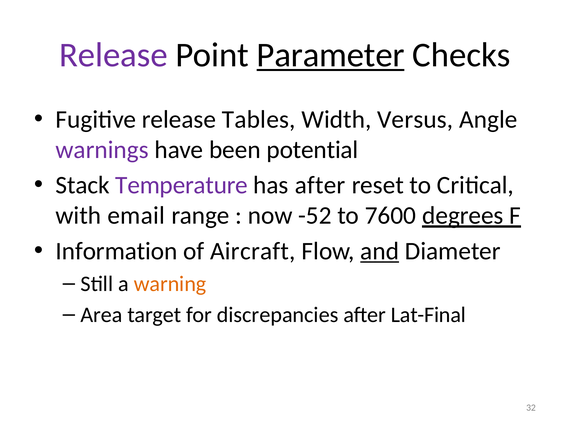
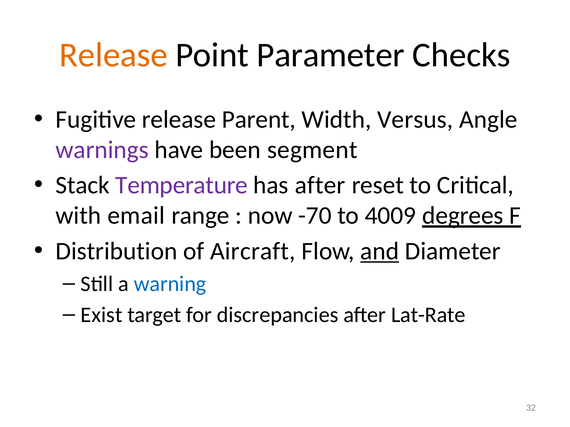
Release at (113, 55) colour: purple -> orange
Parameter underline: present -> none
Tables: Tables -> Parent
potential: potential -> segment
-52: -52 -> -70
7600: 7600 -> 4009
Information: Information -> Distribution
warning colour: orange -> blue
Area: Area -> Exist
Lat-Final: Lat-Final -> Lat-Rate
